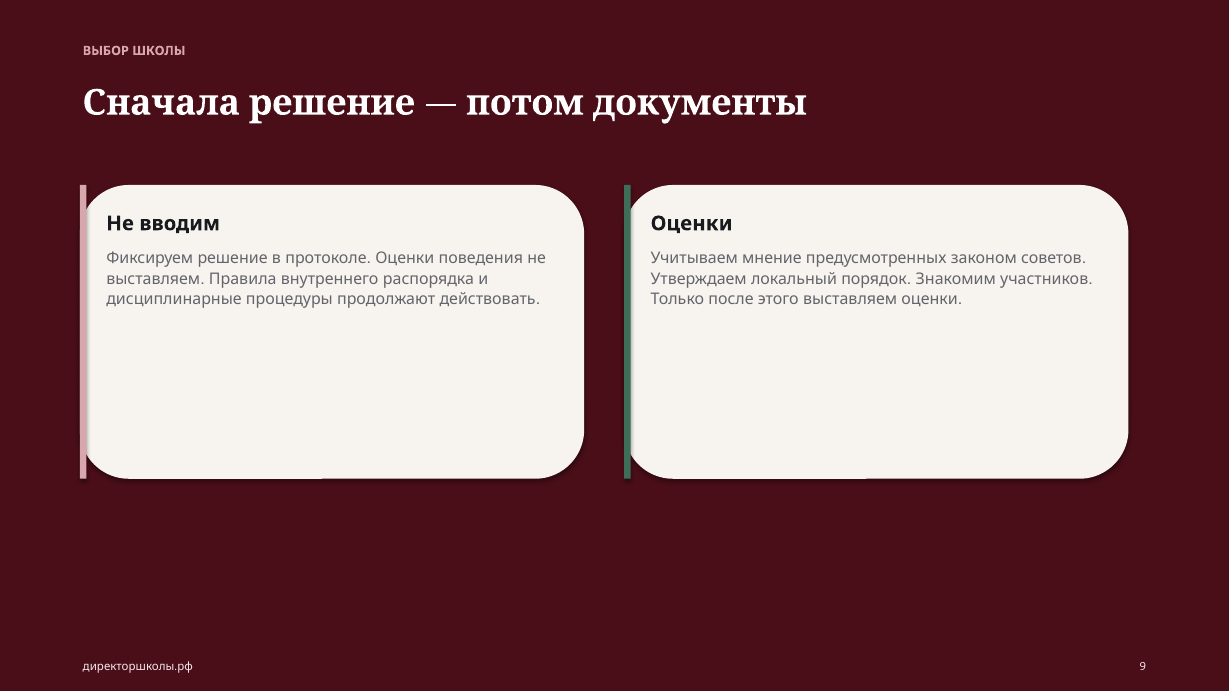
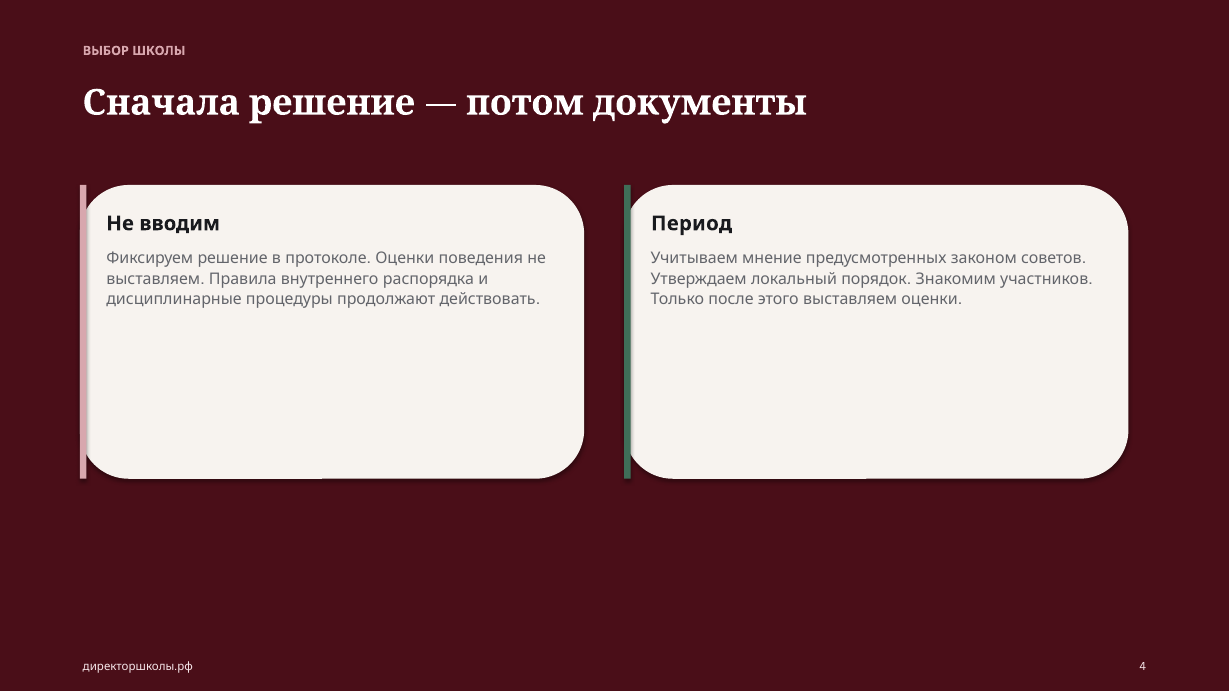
Оценки at (692, 224): Оценки -> Период
9: 9 -> 4
